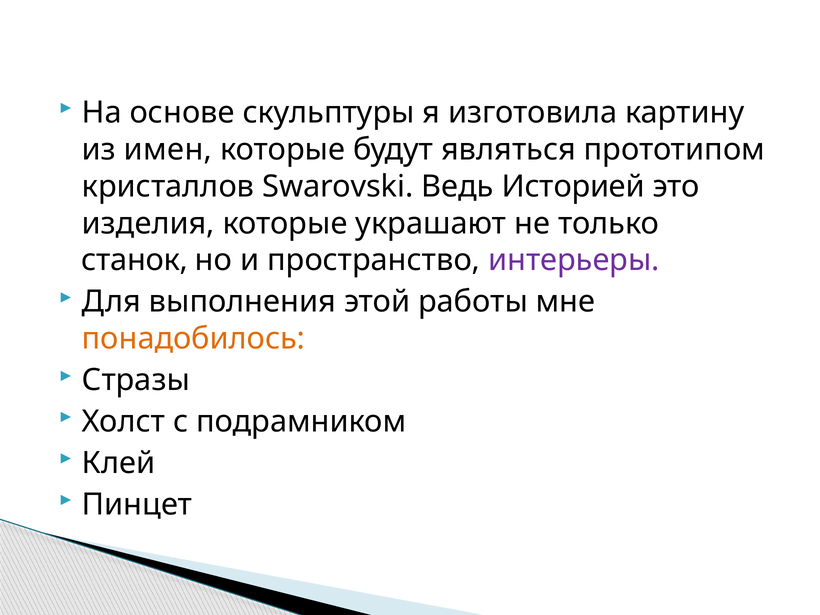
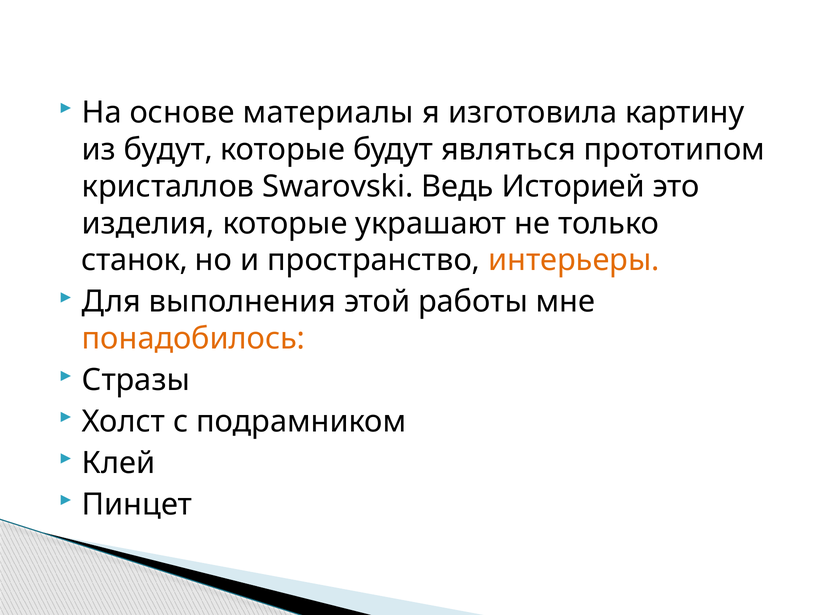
скульптуры: скульптуры -> материалы
из имен: имен -> будут
интерьеры colour: purple -> orange
